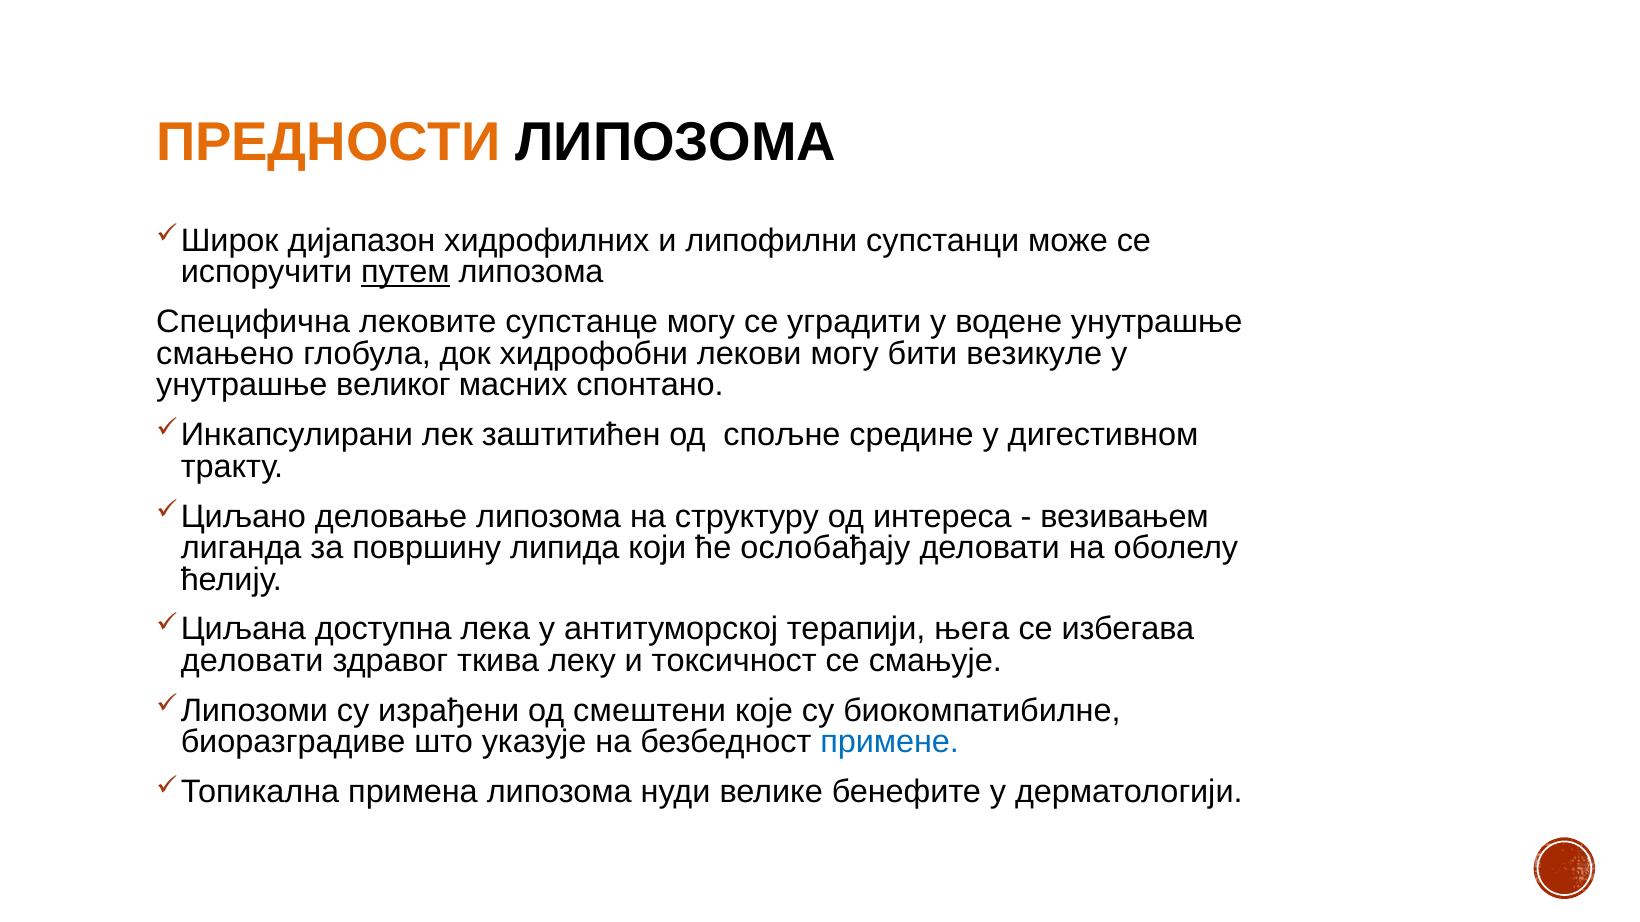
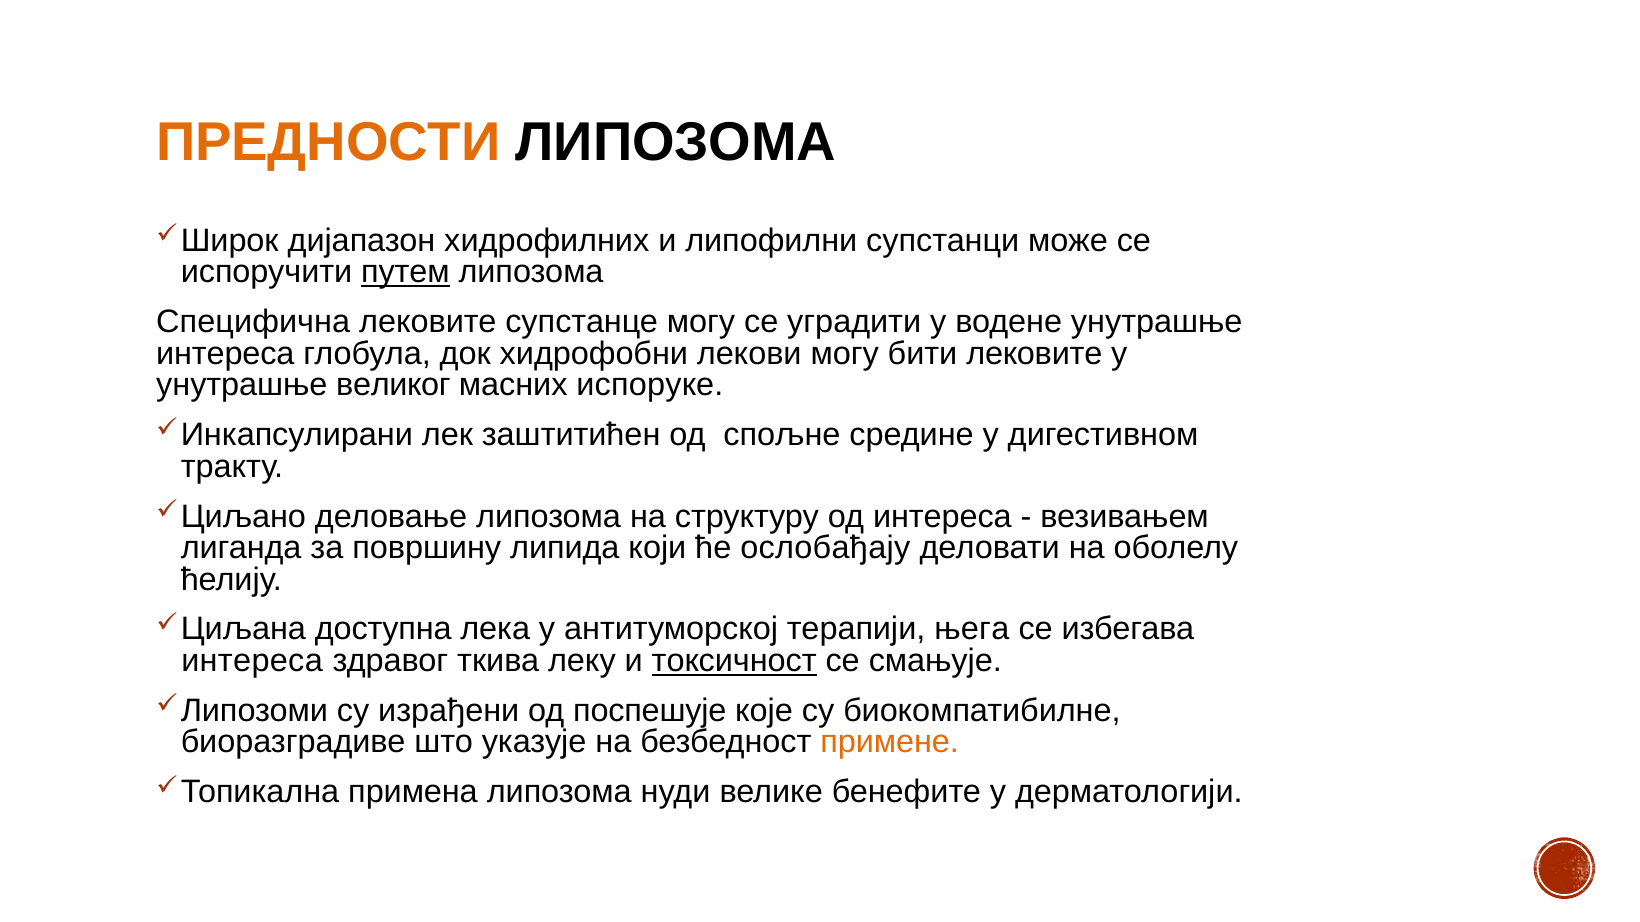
смањено at (225, 354): смањено -> интереса
бити везикуле: везикуле -> лековите
спонтано: спонтано -> испоруке
деловати at (252, 661): деловати -> интереса
токсичност underline: none -> present
смештени: смештени -> поспешује
примене colour: blue -> orange
